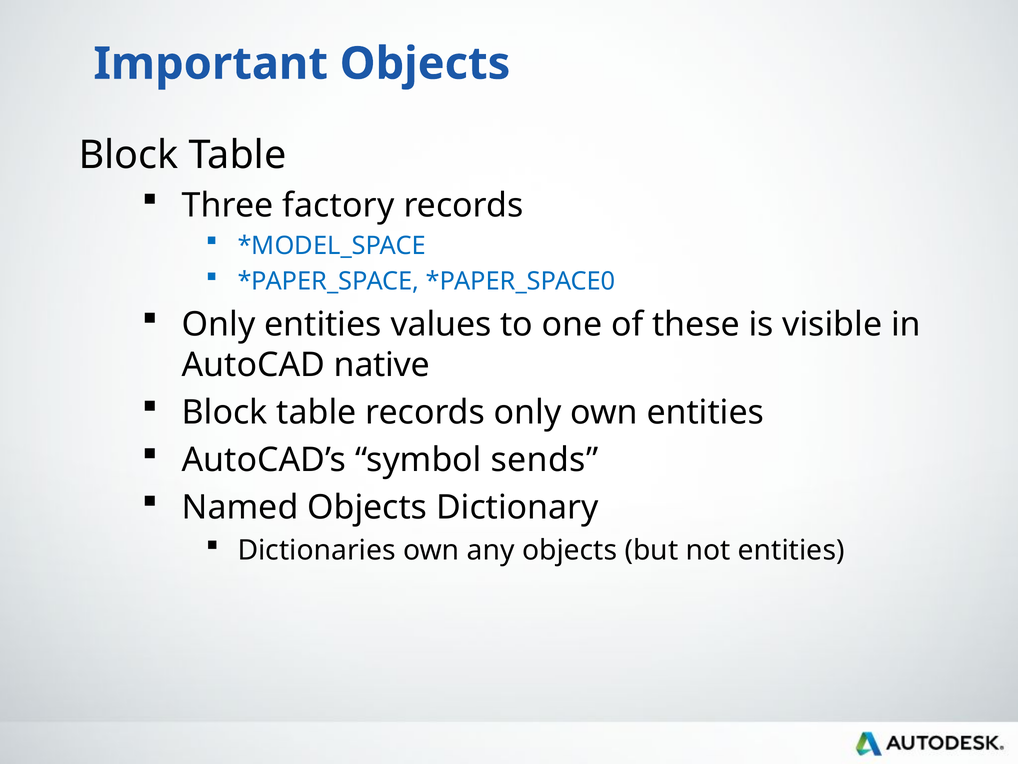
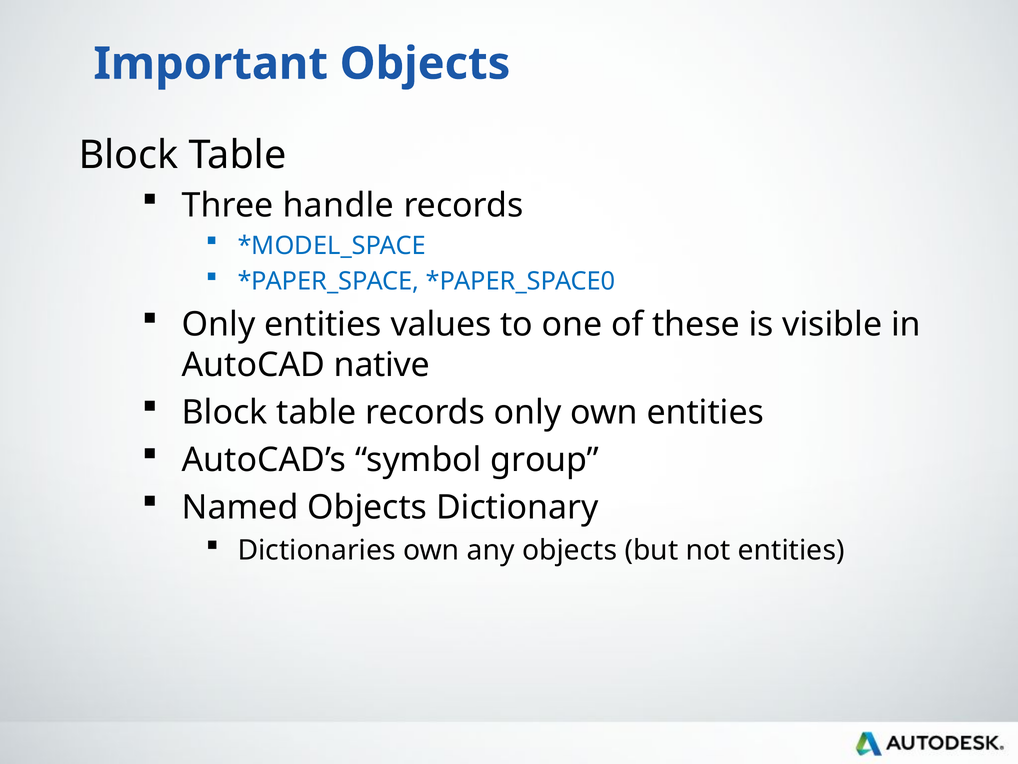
factory: factory -> handle
sends: sends -> group
